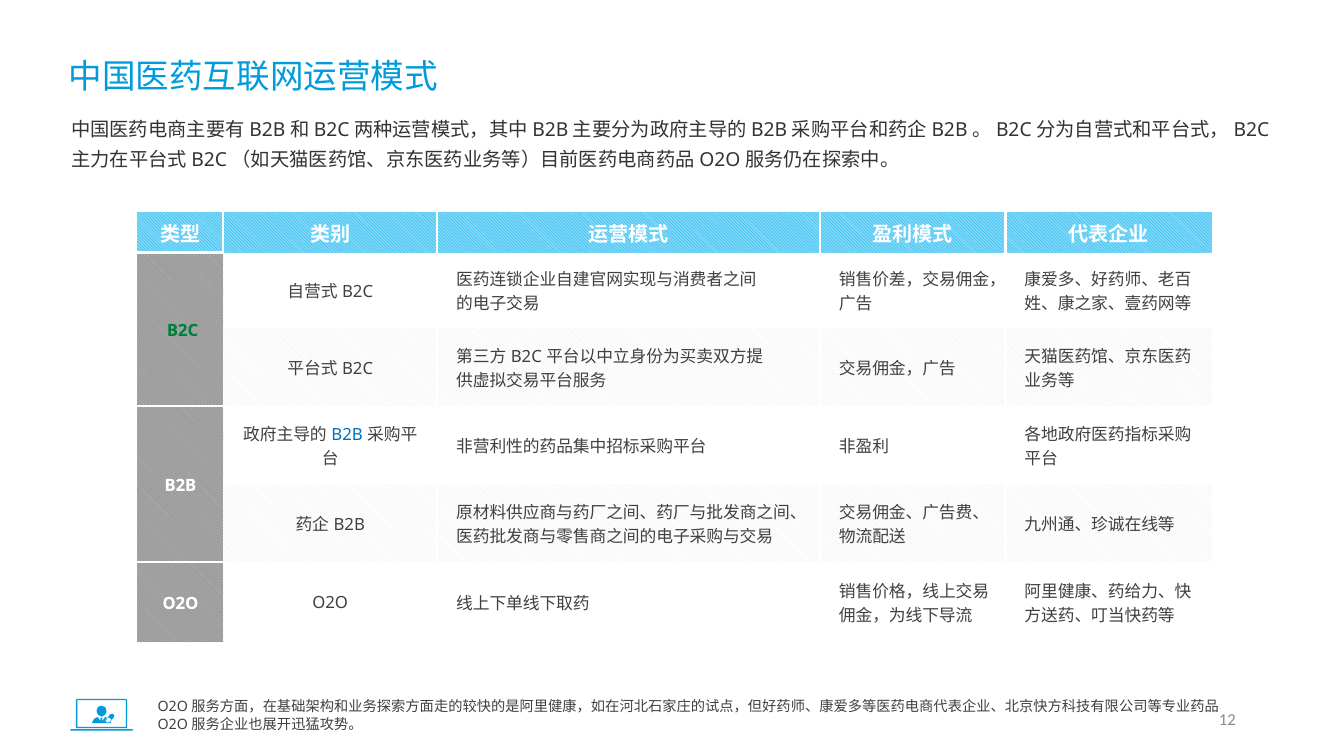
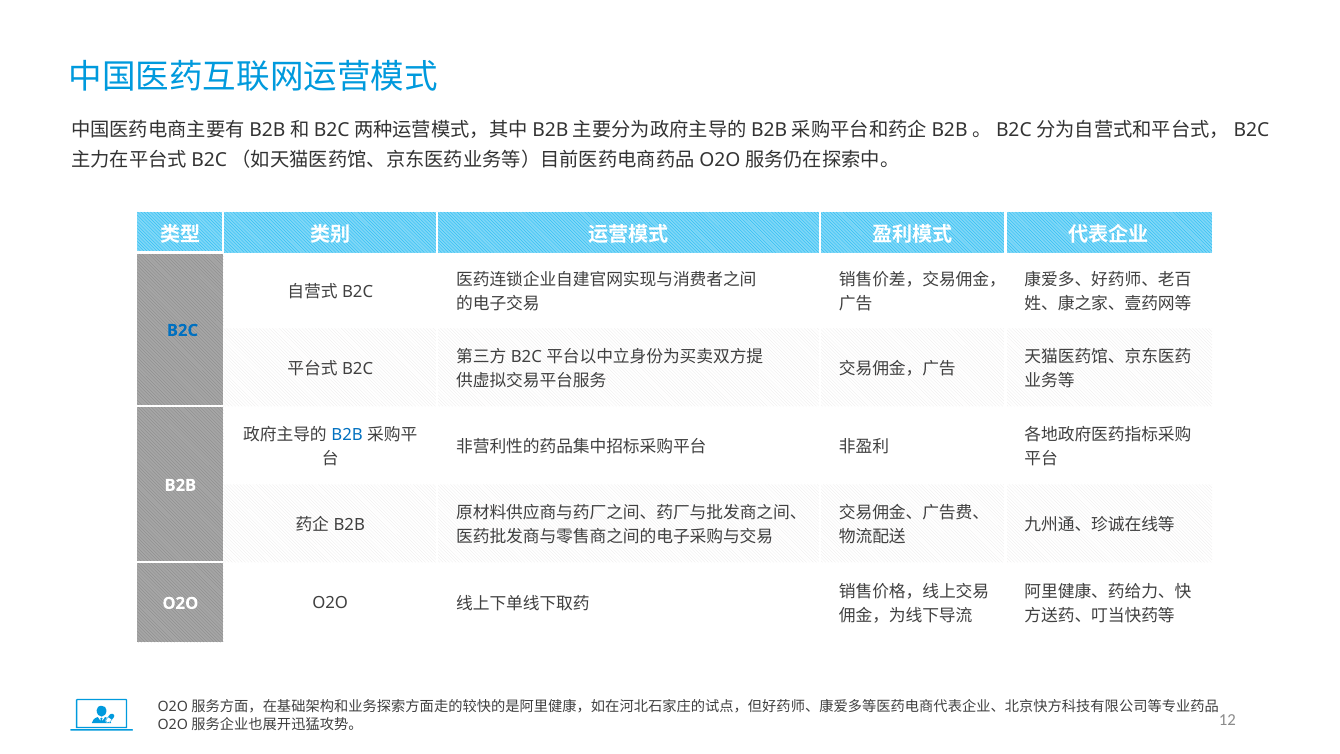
B2C at (183, 330) colour: green -> blue
